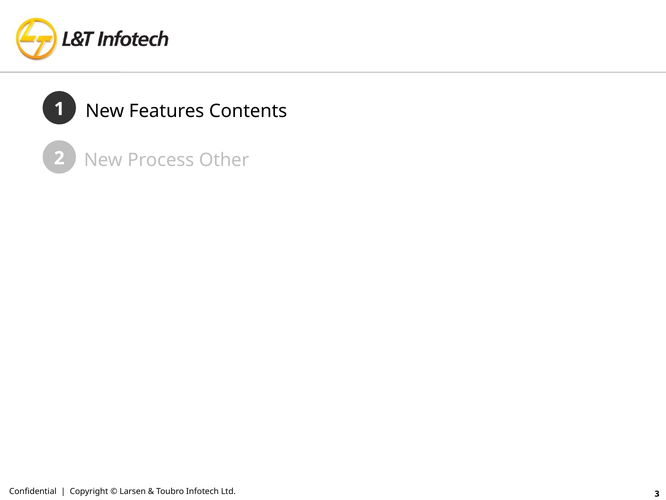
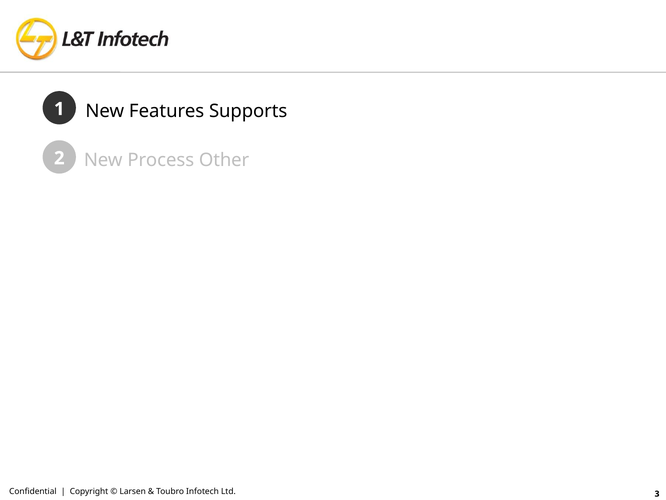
Contents: Contents -> Supports
